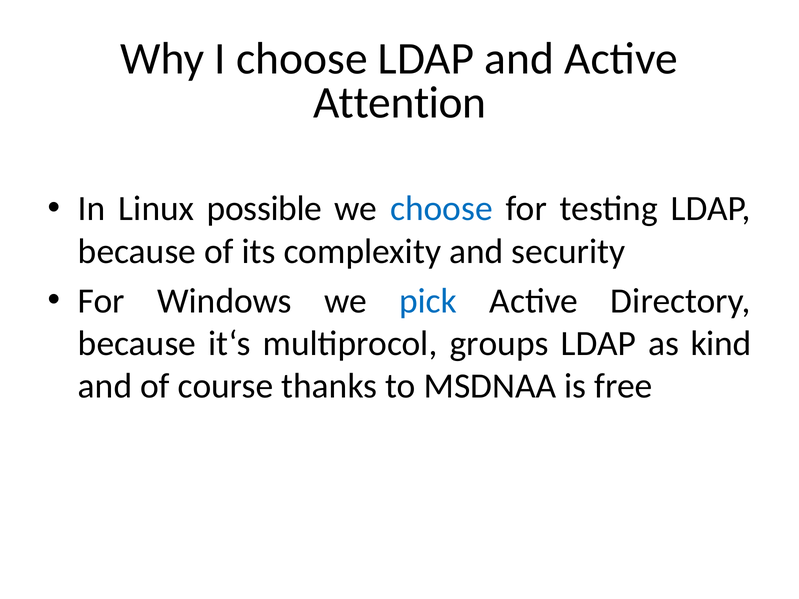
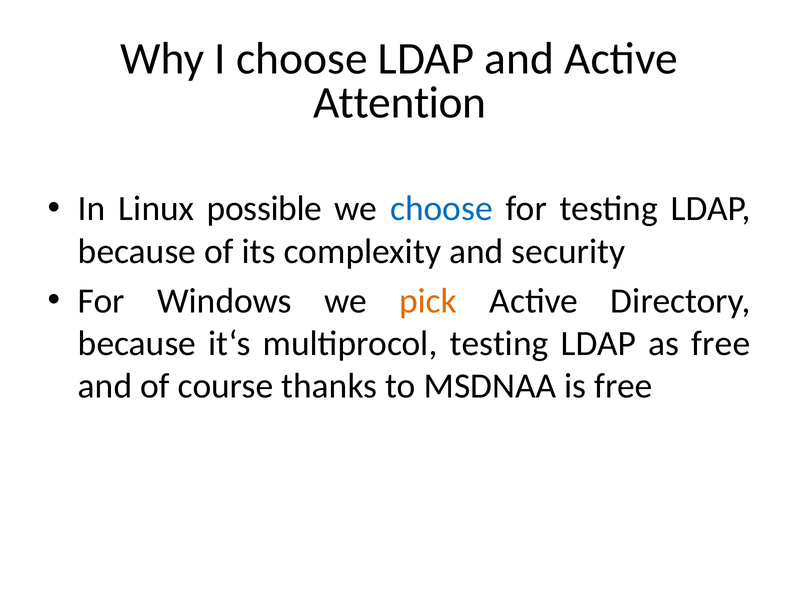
pick colour: blue -> orange
multiprocol groups: groups -> testing
as kind: kind -> free
